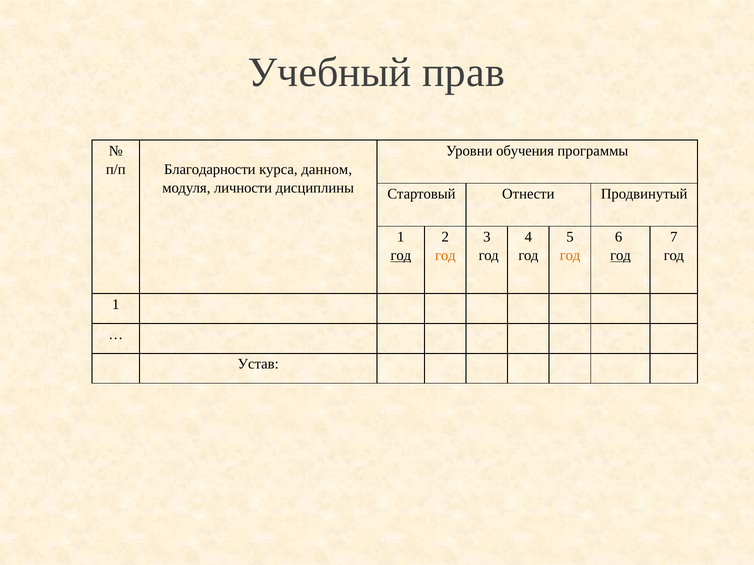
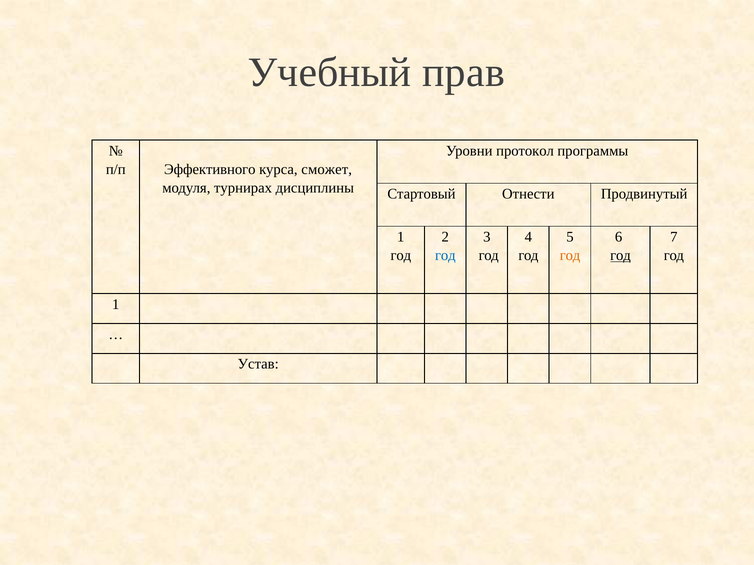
обучения: обучения -> протокол
Благодарности: Благодарности -> Эффективного
данном: данном -> сможет
личности: личности -> турнирах
год at (401, 256) underline: present -> none
год at (445, 256) colour: orange -> blue
